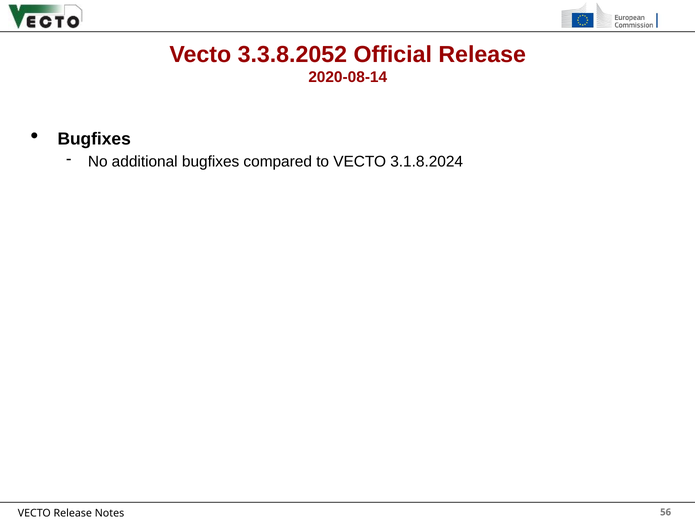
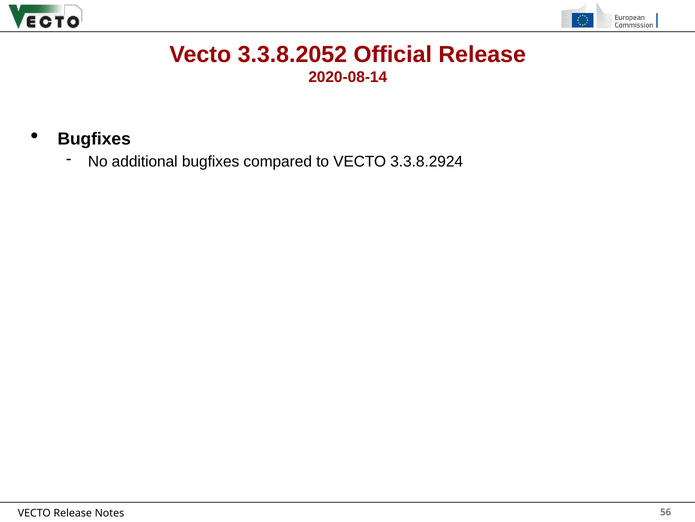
3.1.8.2024: 3.1.8.2024 -> 3.3.8.2924
